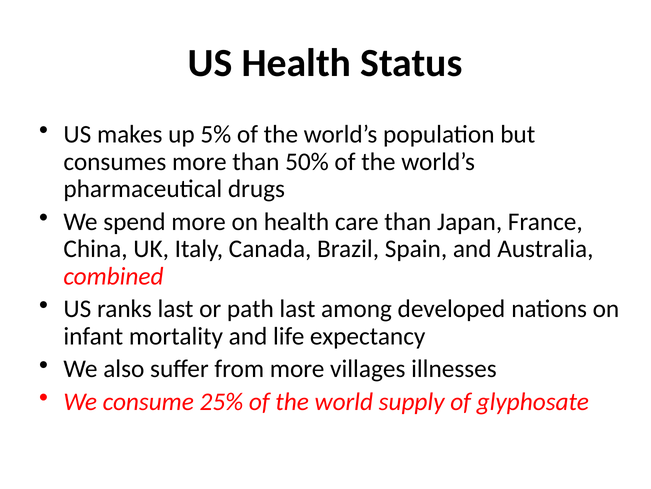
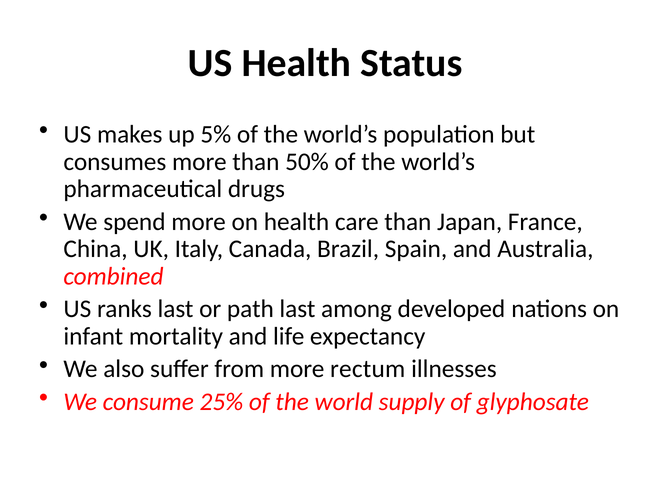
villages: villages -> rectum
